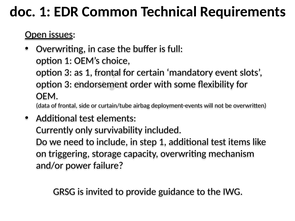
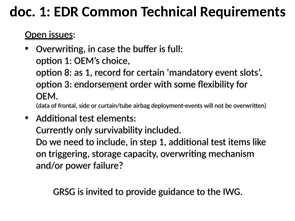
3 at (68, 73): 3 -> 8
1 frontal: frontal -> record
